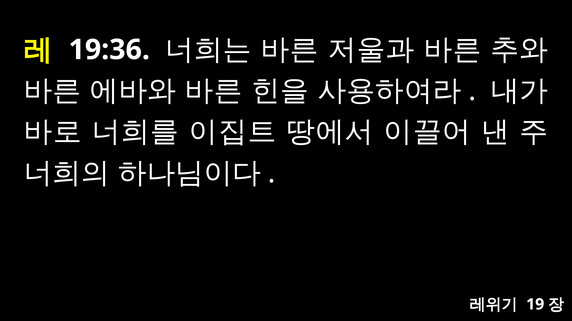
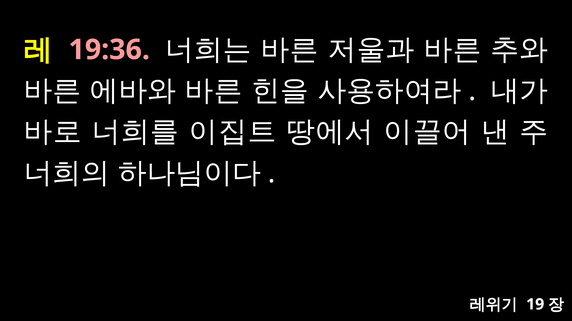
19:36 colour: white -> pink
